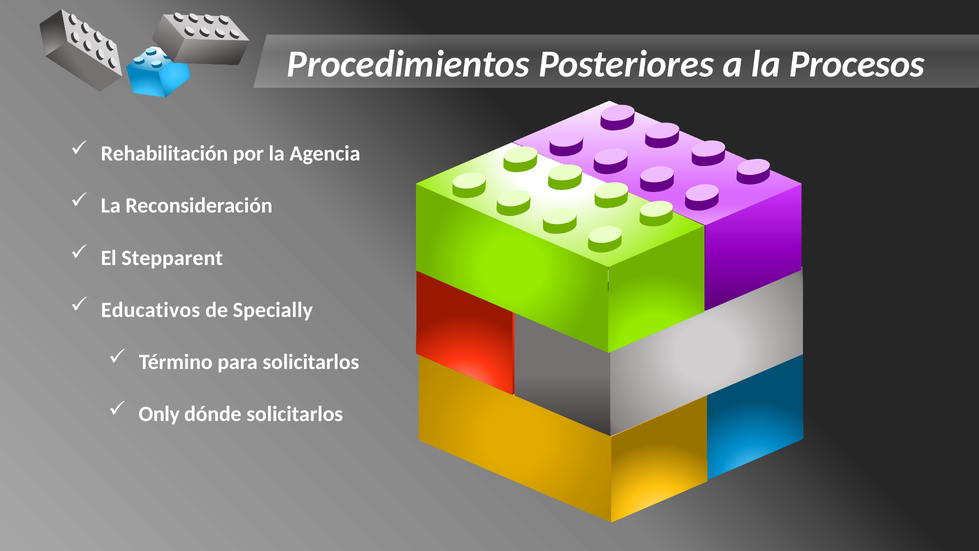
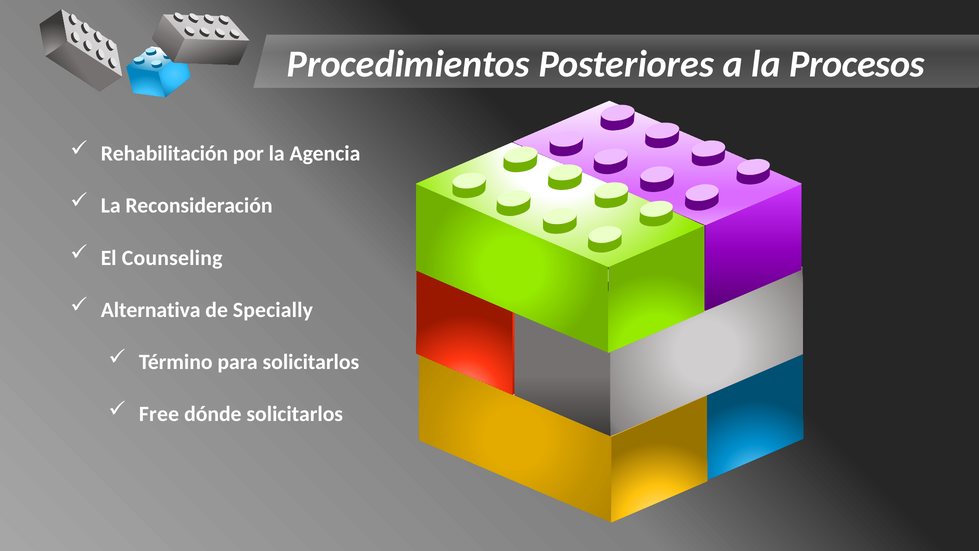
Stepparent: Stepparent -> Counseling
Educativos: Educativos -> Alternativa
Only: Only -> Free
